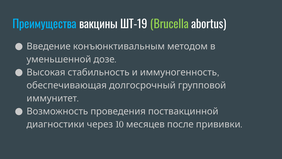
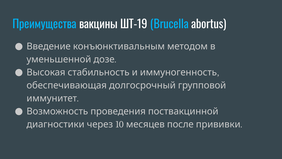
Brucella colour: light green -> light blue
